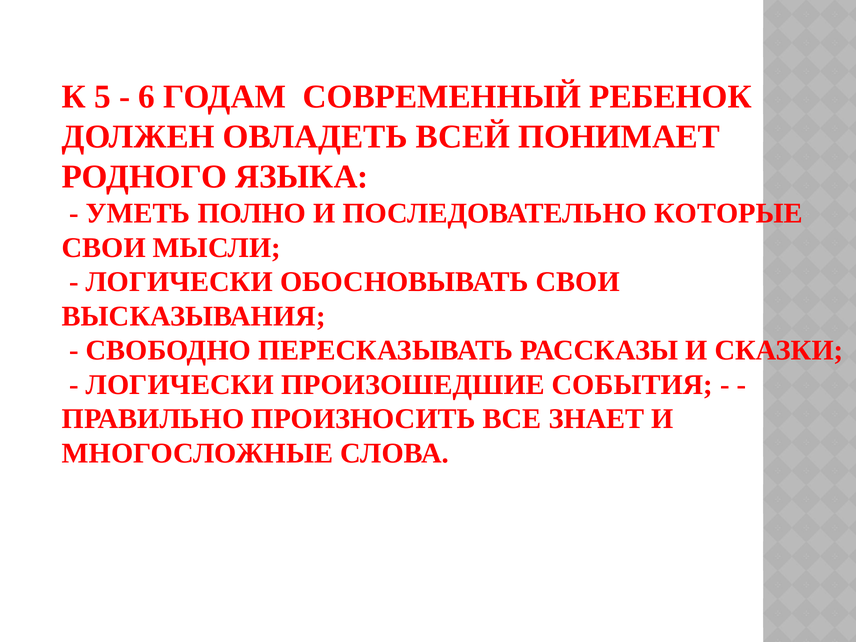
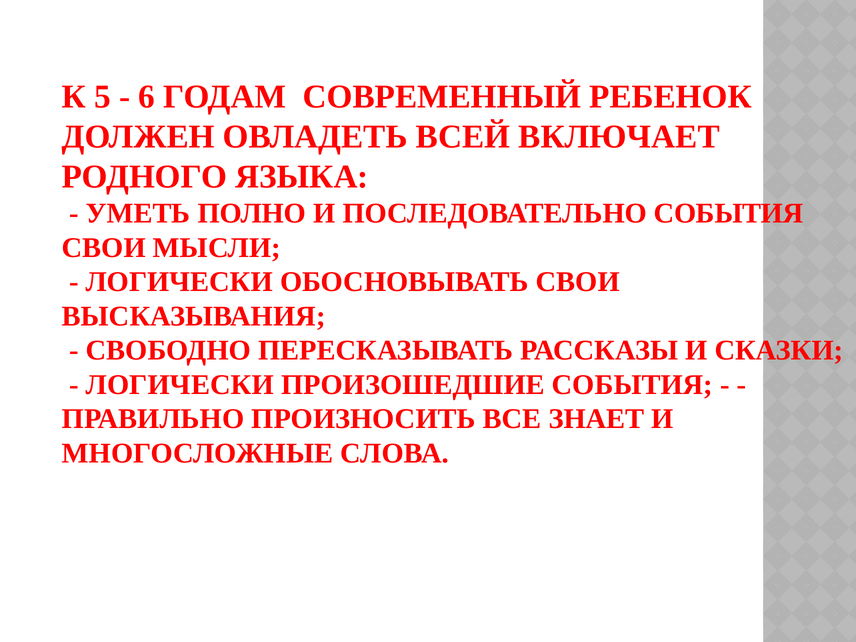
ПОНИМАЕТ: ПОНИМАЕТ -> ВКЛЮЧАЕТ
ПОСЛЕДОВАТЕЛЬНО КОТОРЫЕ: КОТОРЫЕ -> СОБЫТИЯ
